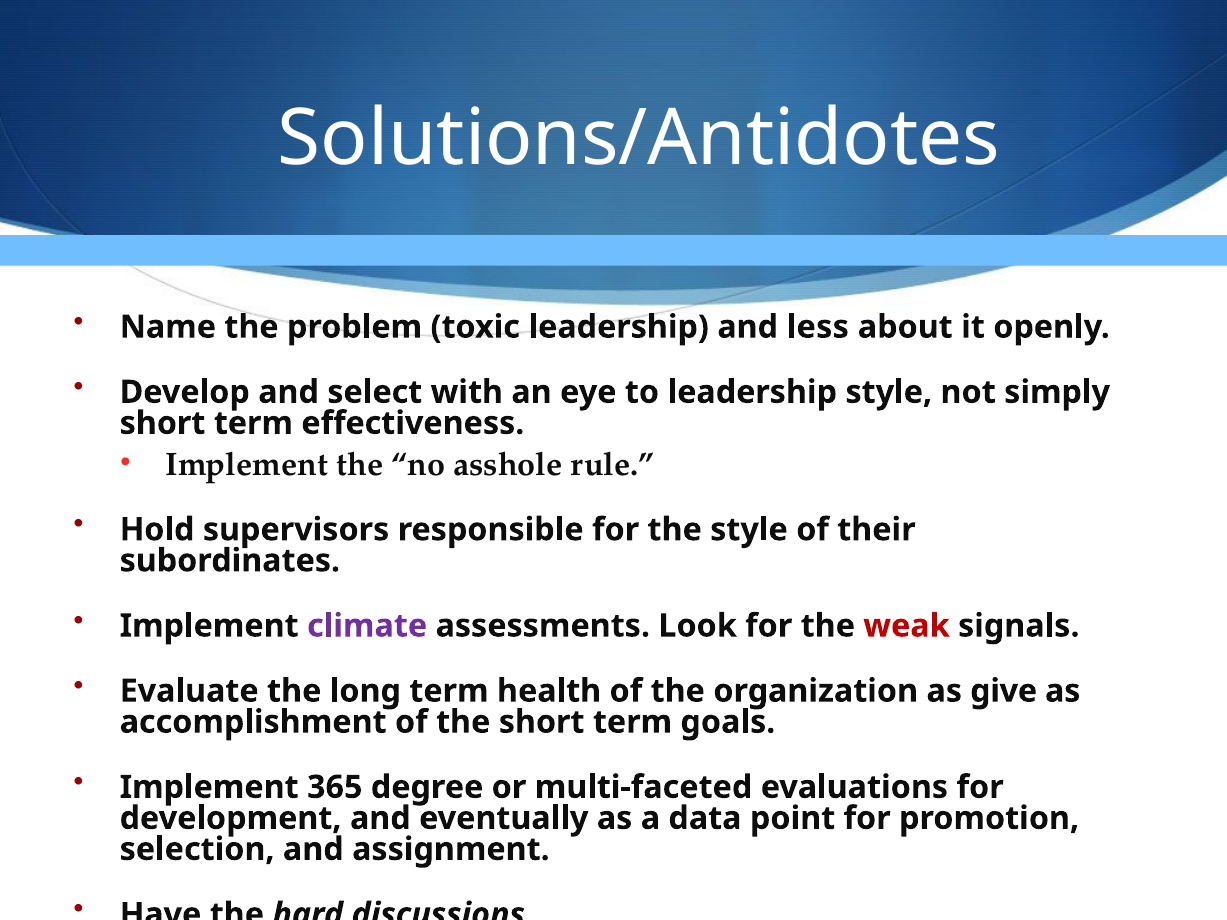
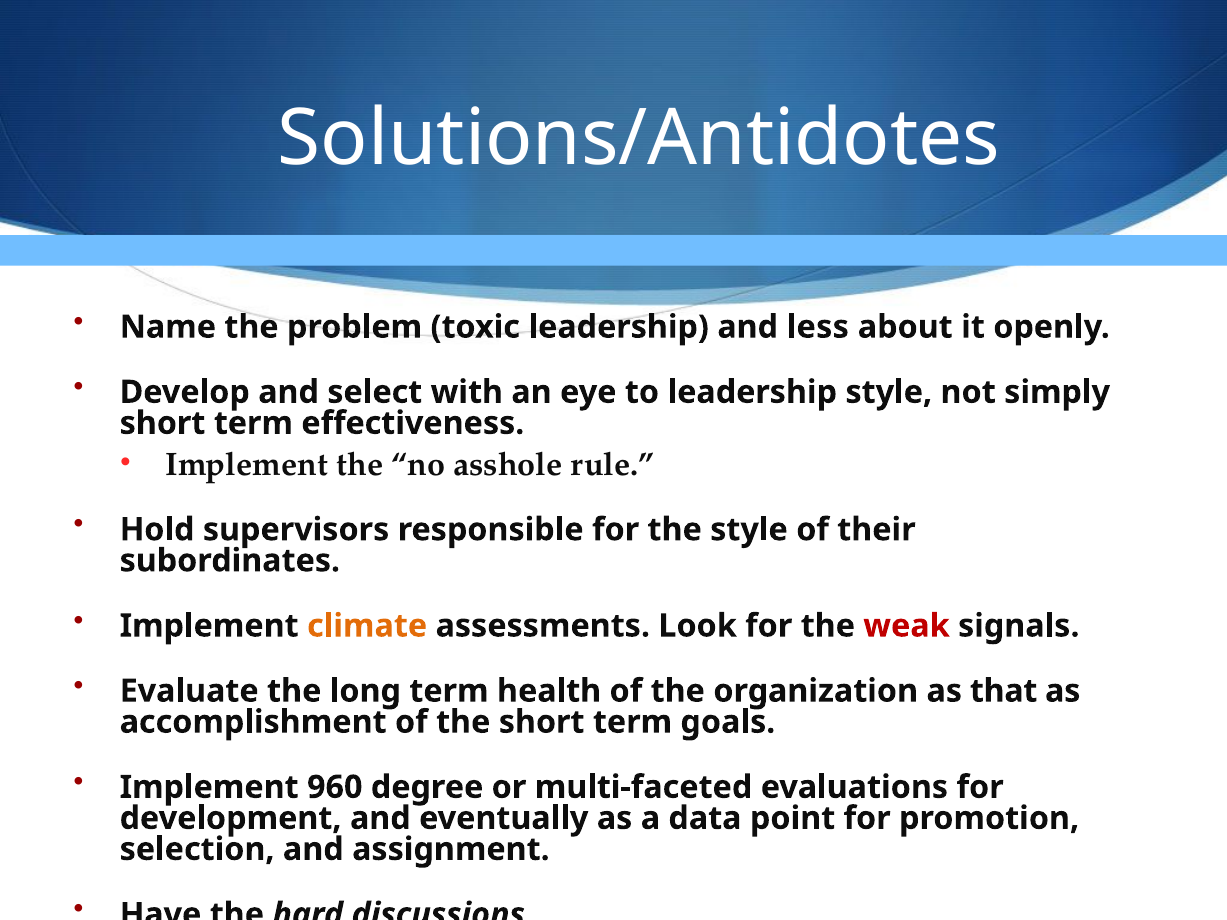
climate colour: purple -> orange
give: give -> that
365: 365 -> 960
